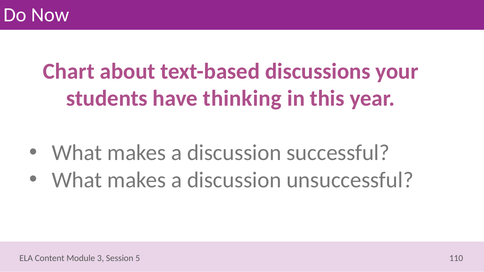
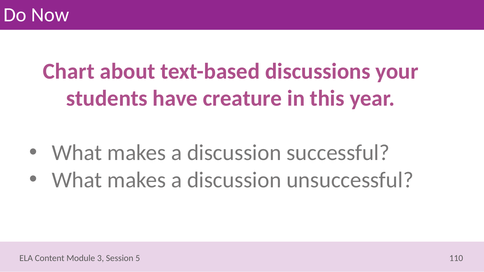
thinking: thinking -> creature
